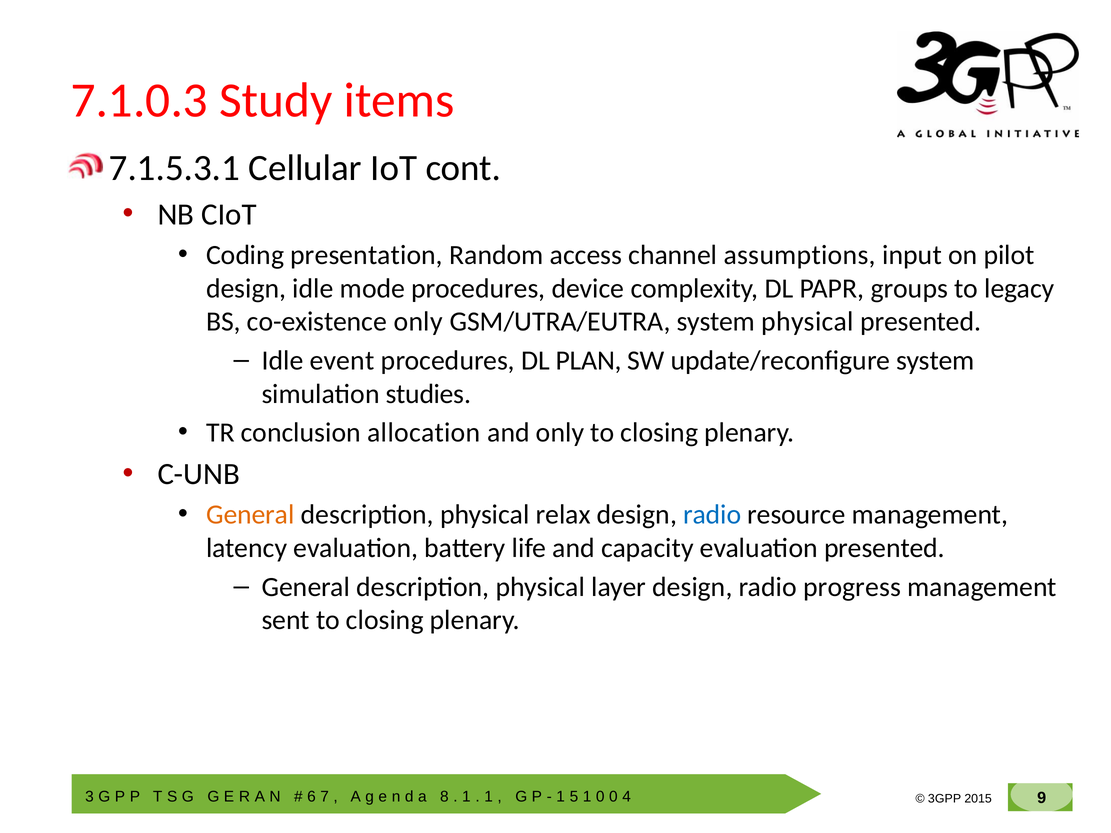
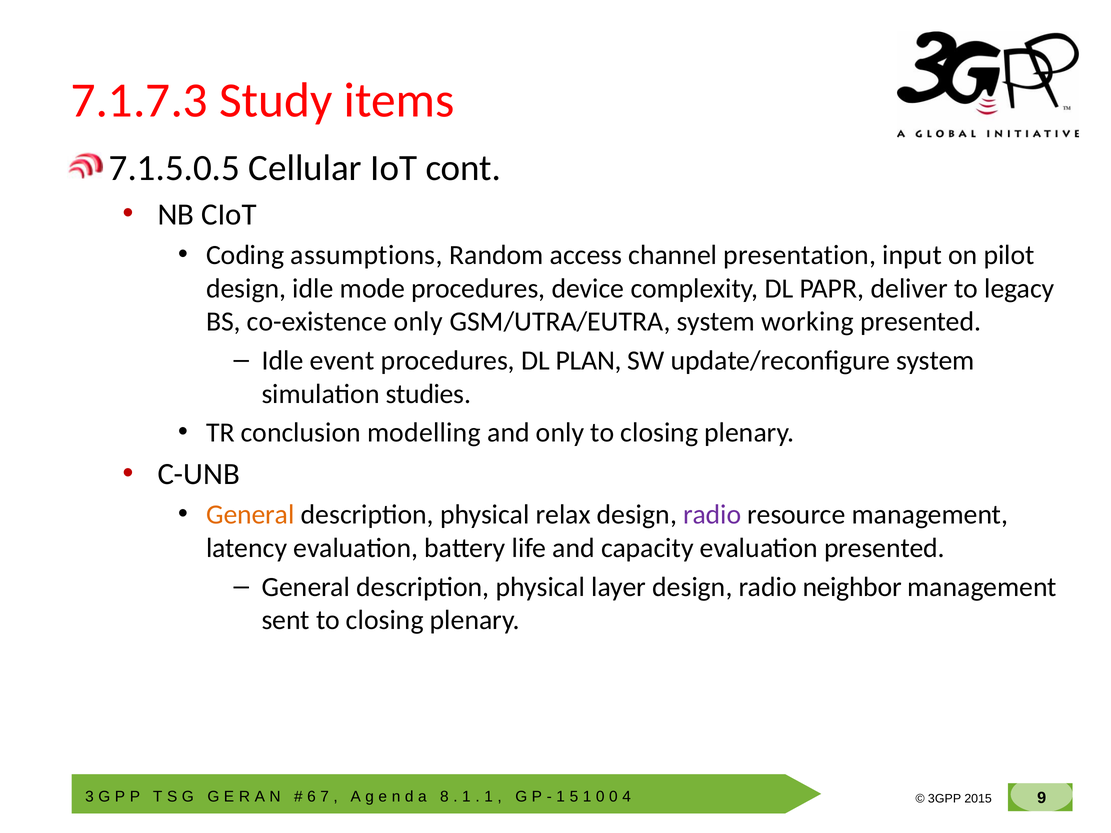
7.1.0.3: 7.1.0.3 -> 7.1.7.3
7.1.5.3.1: 7.1.5.3.1 -> 7.1.5.0.5
presentation: presentation -> assumptions
assumptions: assumptions -> presentation
groups: groups -> deliver
system physical: physical -> working
allocation: allocation -> modelling
radio at (712, 515) colour: blue -> purple
progress: progress -> neighbor
